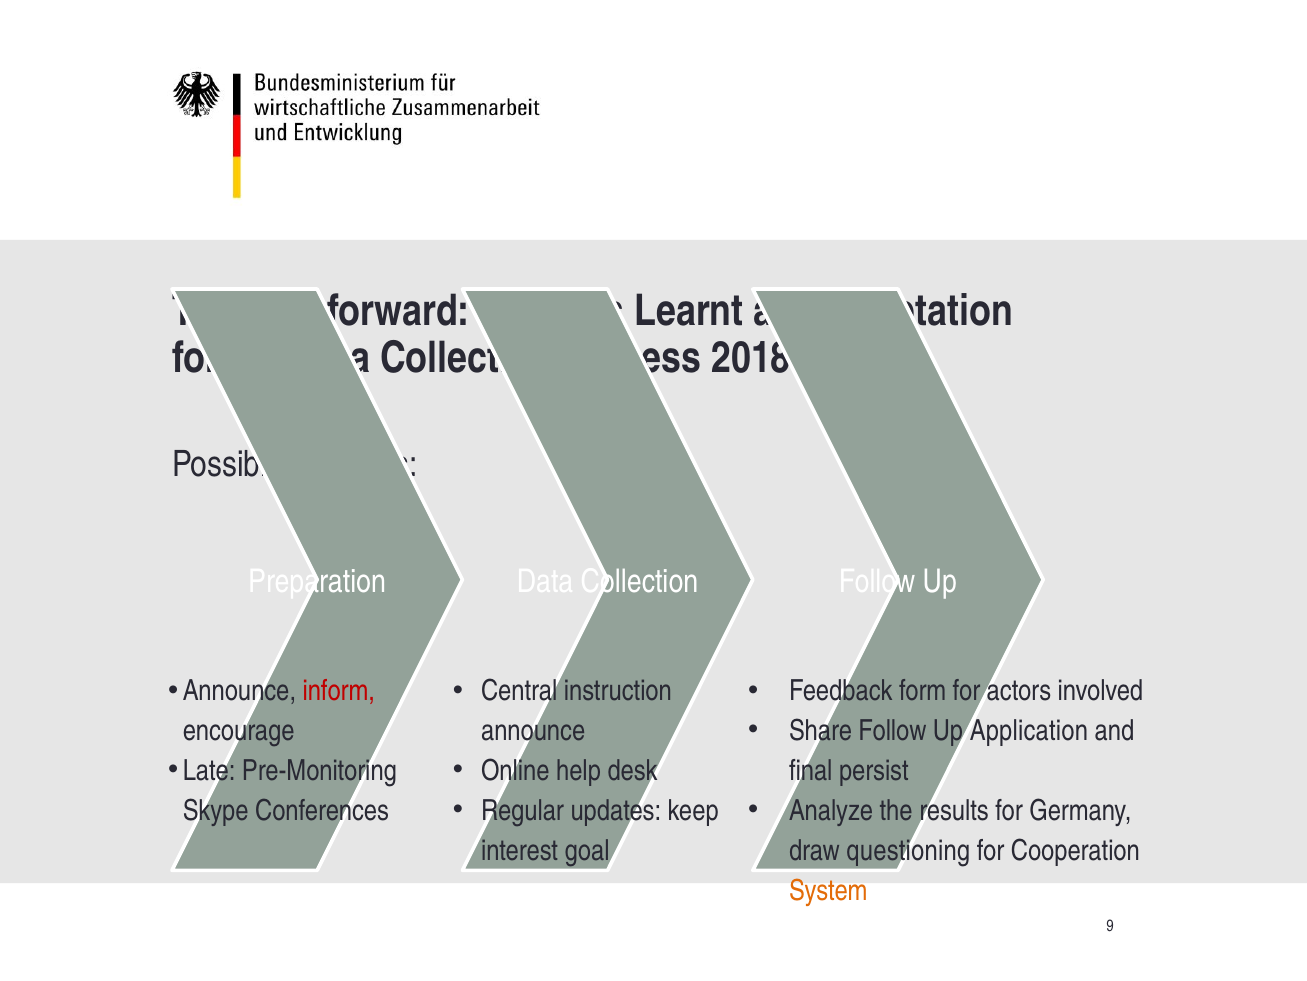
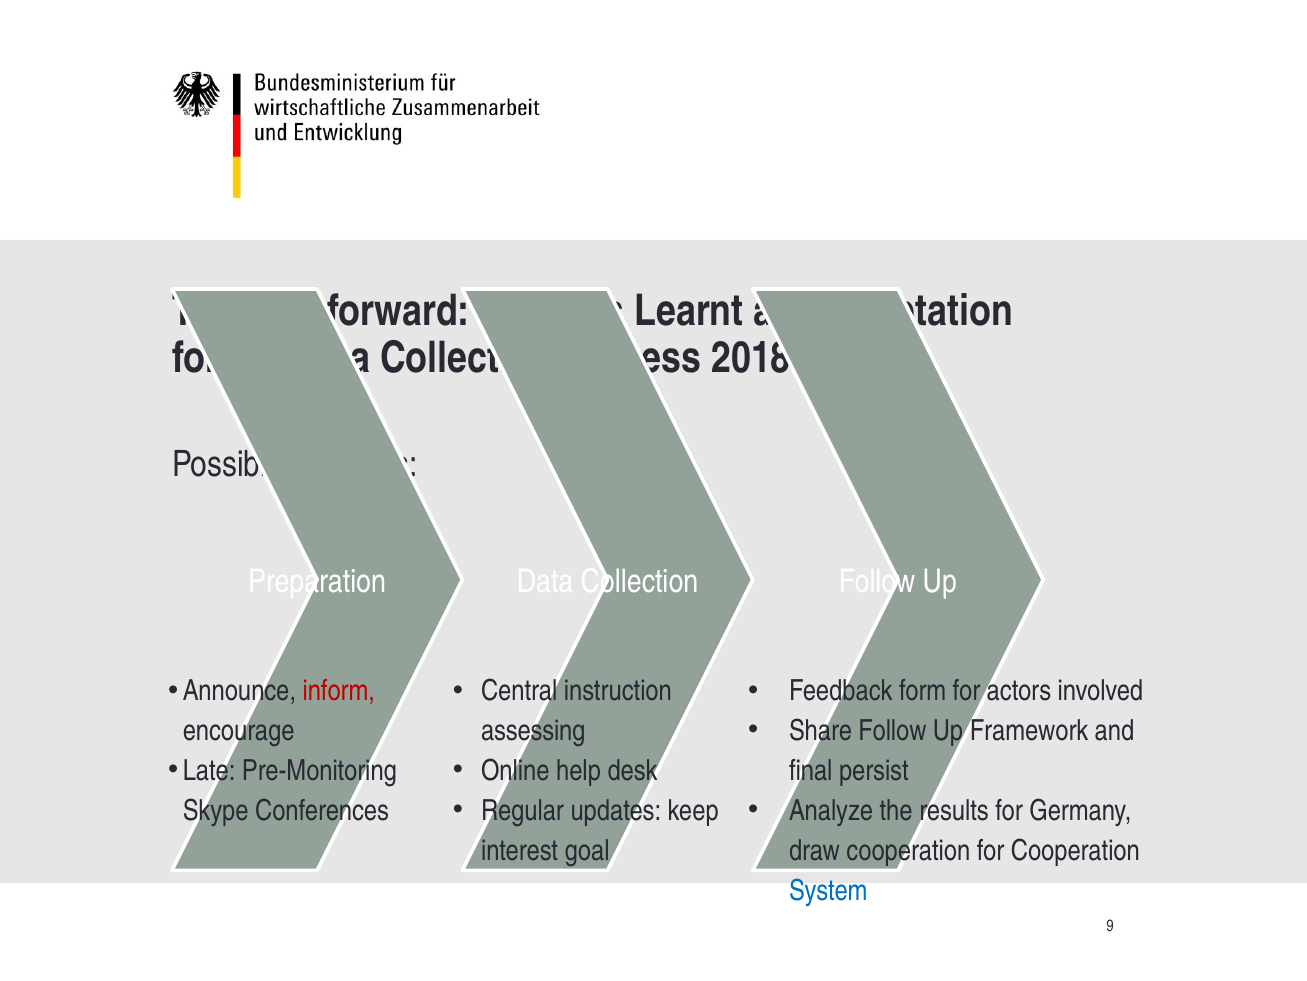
Application: Application -> Framework
announce at (533, 731): announce -> assessing
draw questioning: questioning -> cooperation
System colour: orange -> blue
